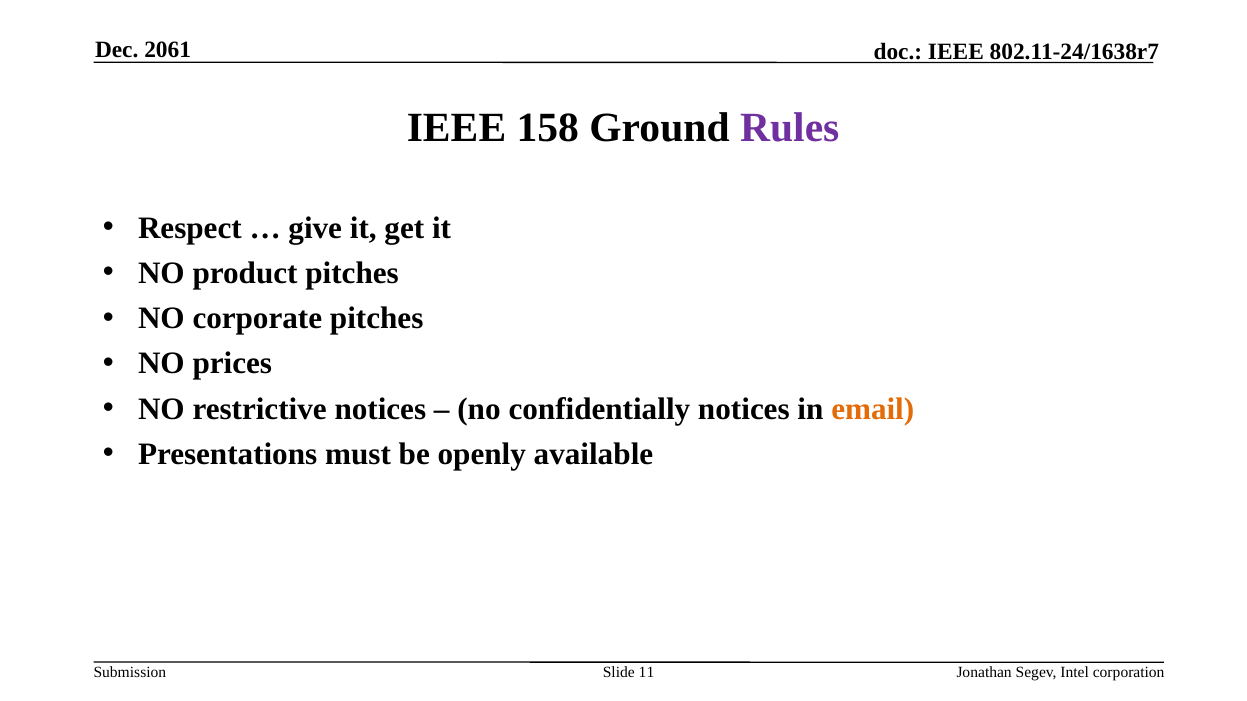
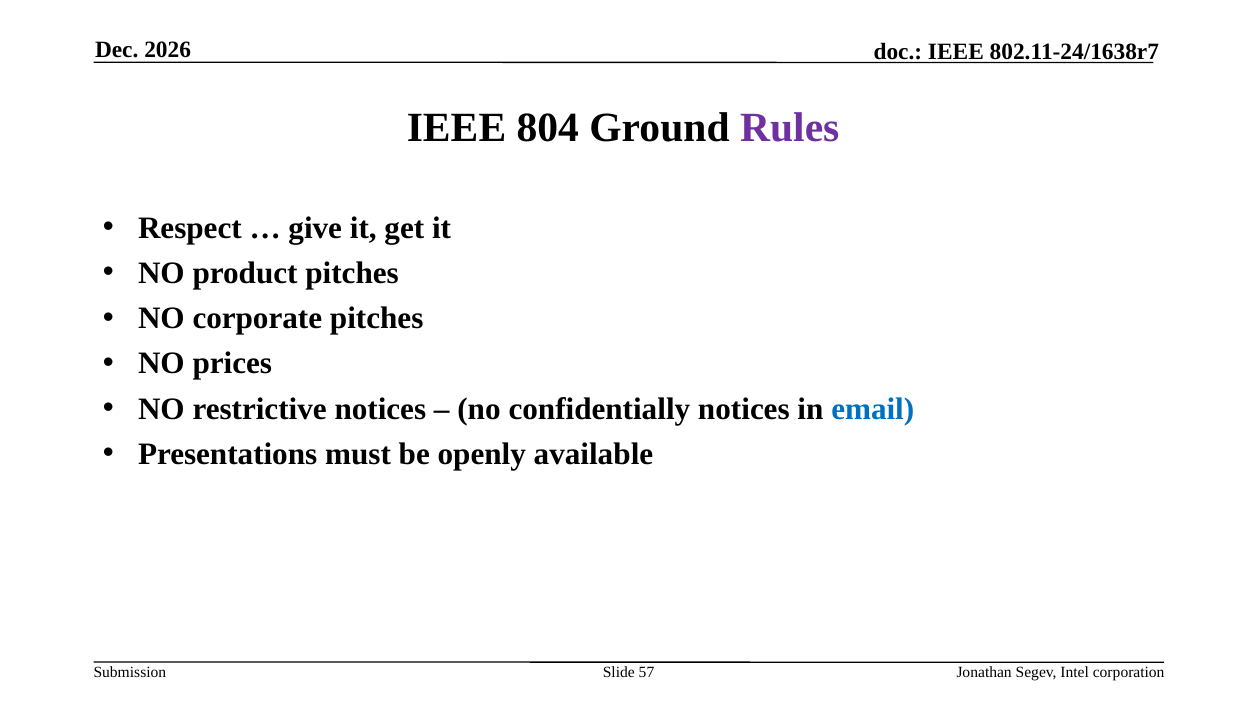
2061: 2061 -> 2026
158: 158 -> 804
email colour: orange -> blue
11: 11 -> 57
